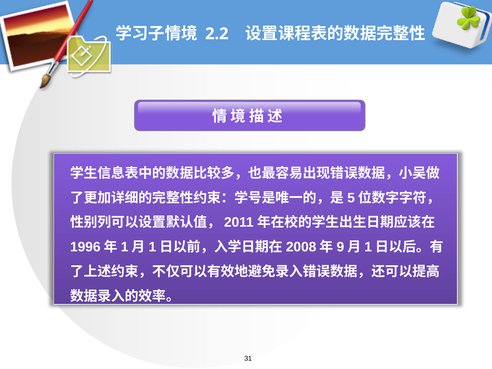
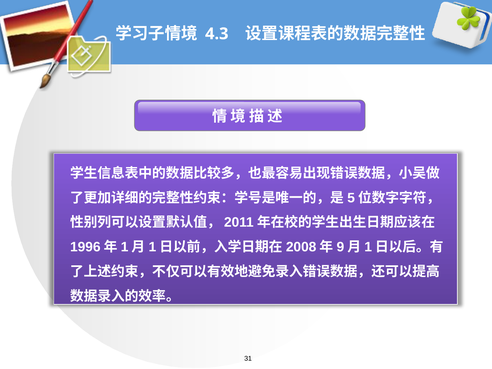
2.2: 2.2 -> 4.3
